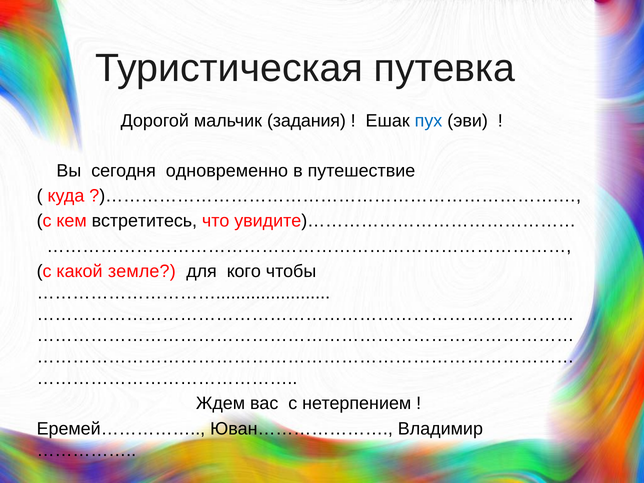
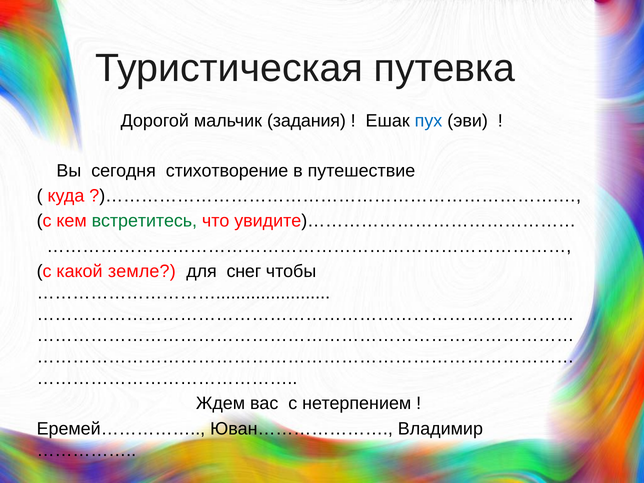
одновременно: одновременно -> стихотворение
встретитесь colour: black -> green
кого: кого -> снег
